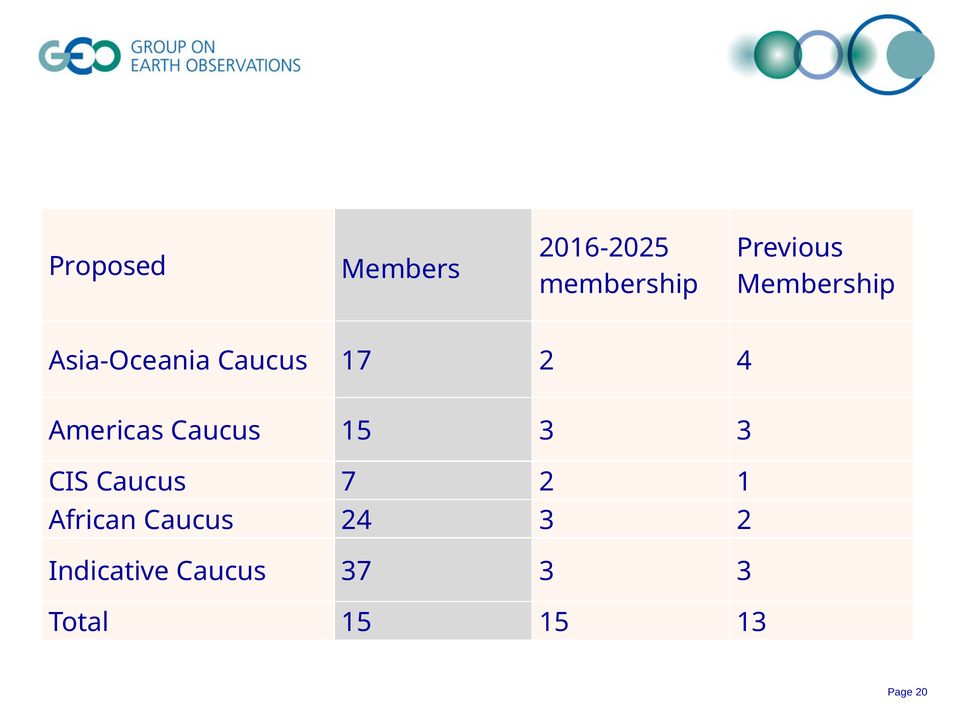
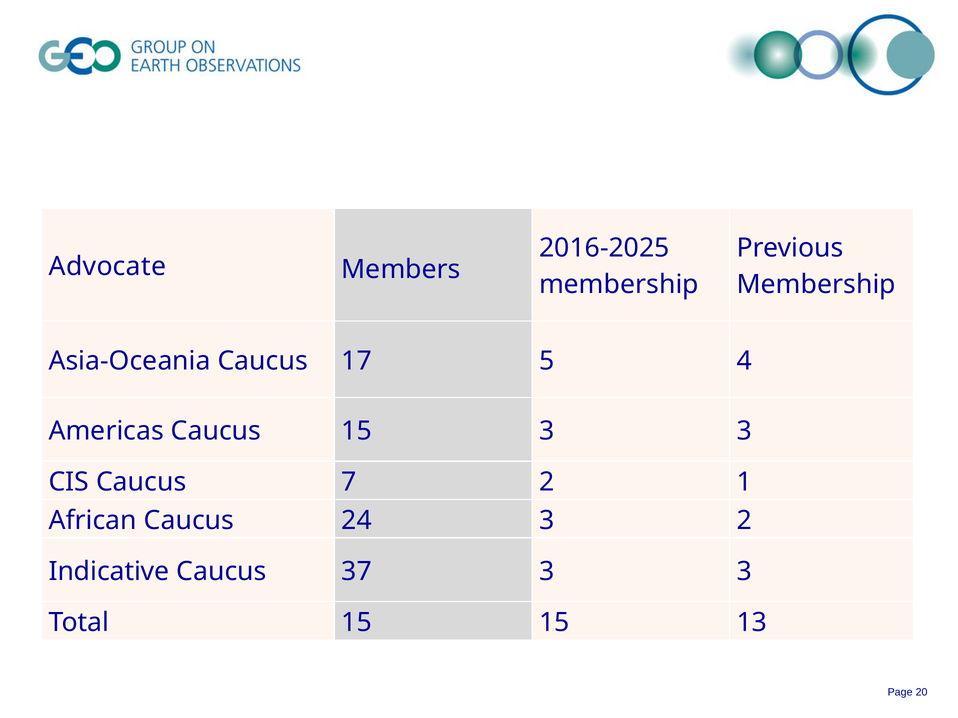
Proposed: Proposed -> Advocate
17 2: 2 -> 5
